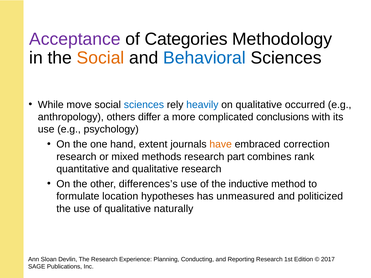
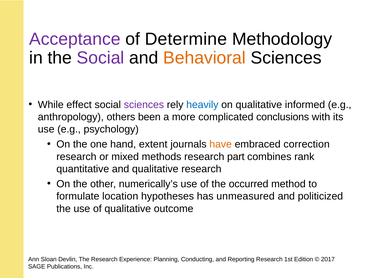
Categories: Categories -> Determine
Social at (101, 58) colour: orange -> purple
Behavioral colour: blue -> orange
move: move -> effect
sciences at (144, 105) colour: blue -> purple
occurred: occurred -> informed
differ: differ -> been
differences’s: differences’s -> numerically’s
inductive: inductive -> occurred
naturally: naturally -> outcome
